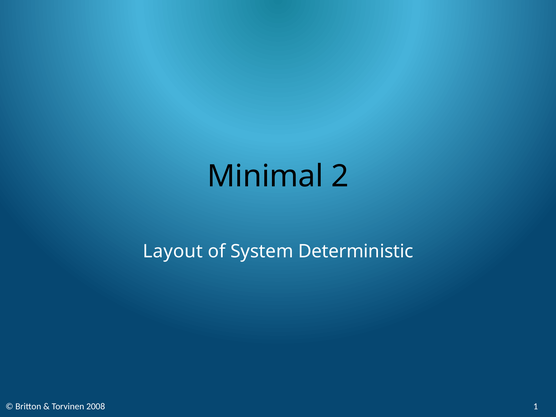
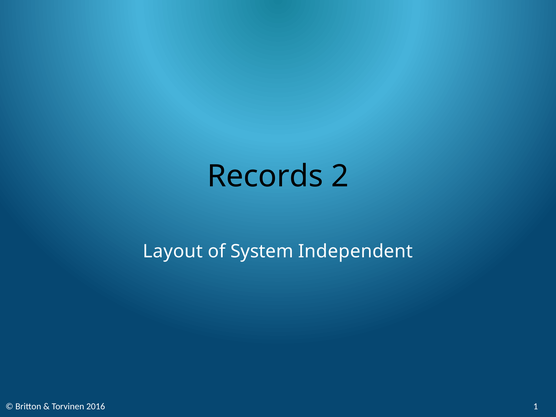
Minimal: Minimal -> Records
Deterministic: Deterministic -> Independent
2008: 2008 -> 2016
